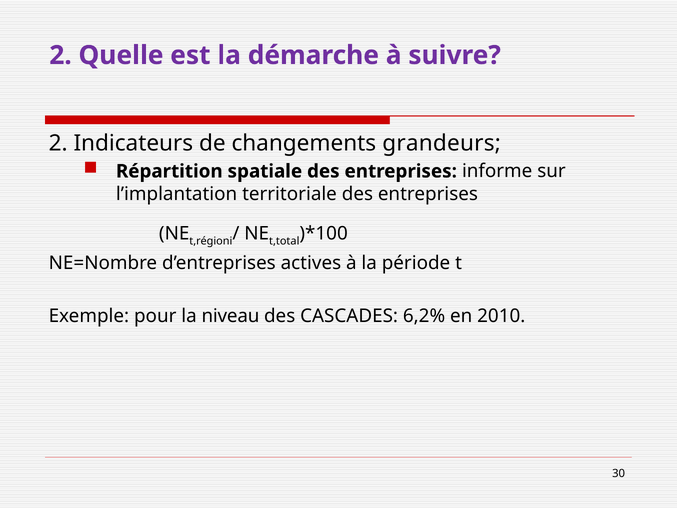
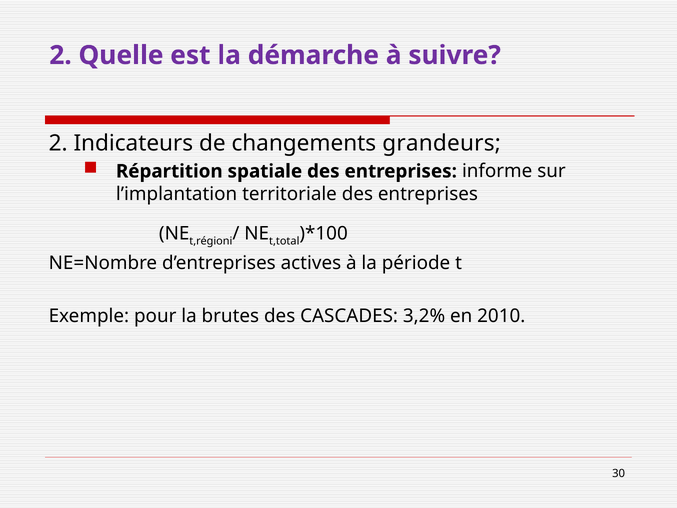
niveau: niveau -> brutes
6,2%: 6,2% -> 3,2%
